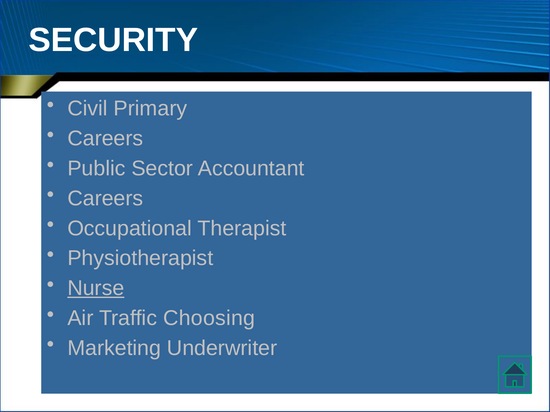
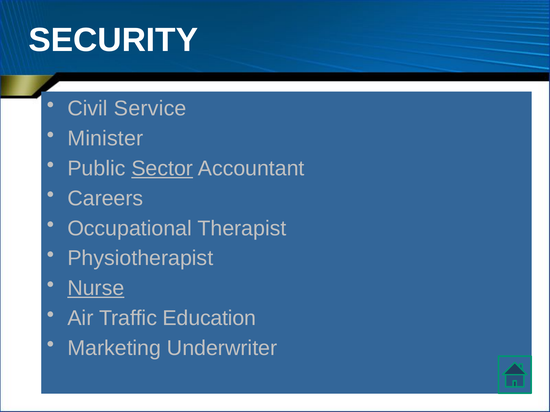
Primary: Primary -> Service
Careers at (105, 139): Careers -> Minister
Sector underline: none -> present
Choosing: Choosing -> Education
